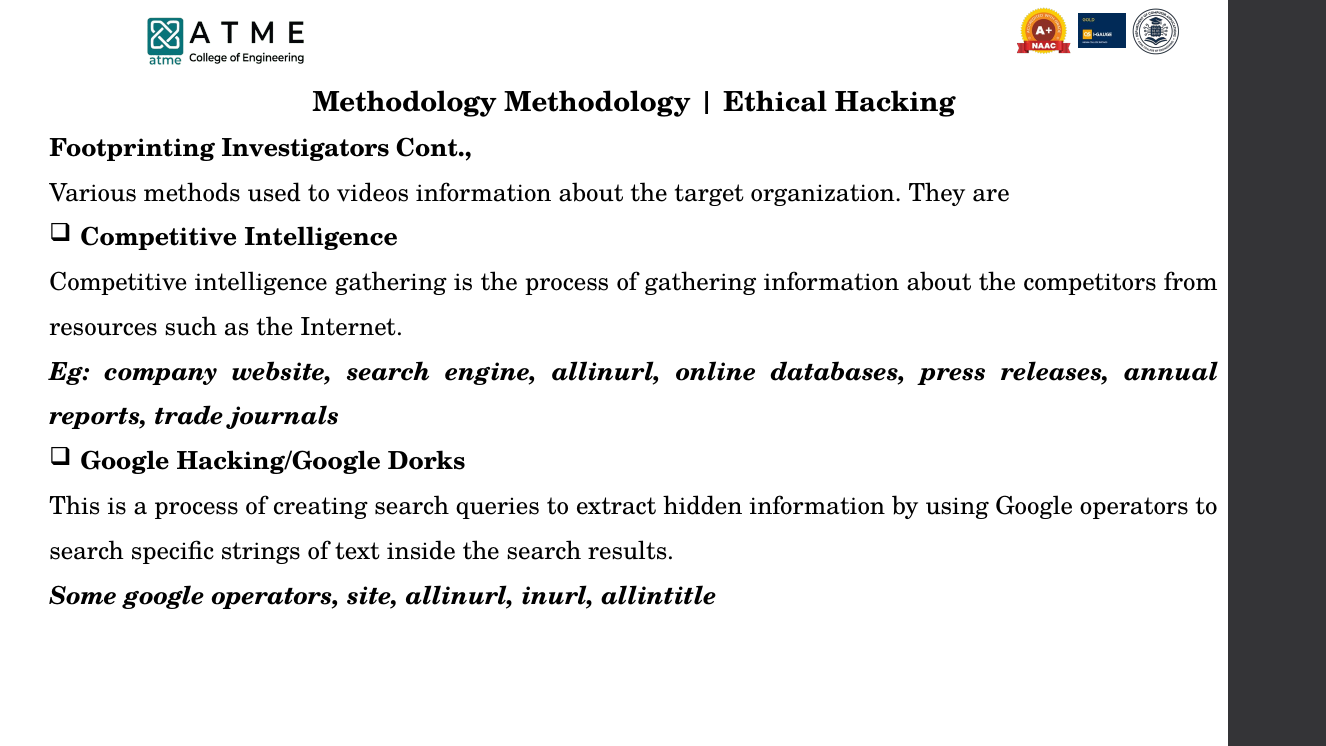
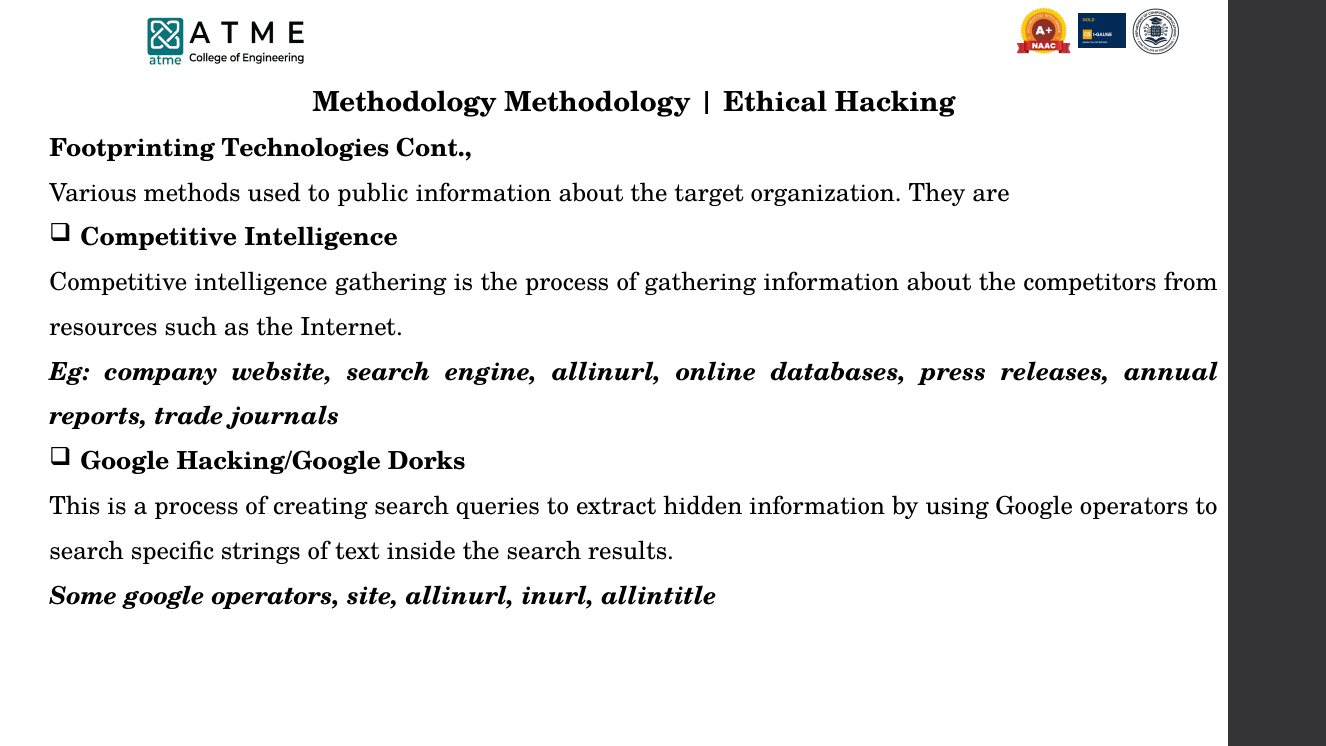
Investigators: Investigators -> Technologies
videos: videos -> public
